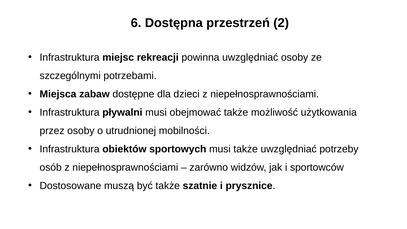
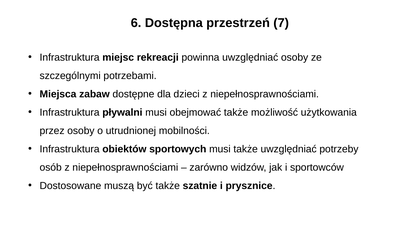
2: 2 -> 7
